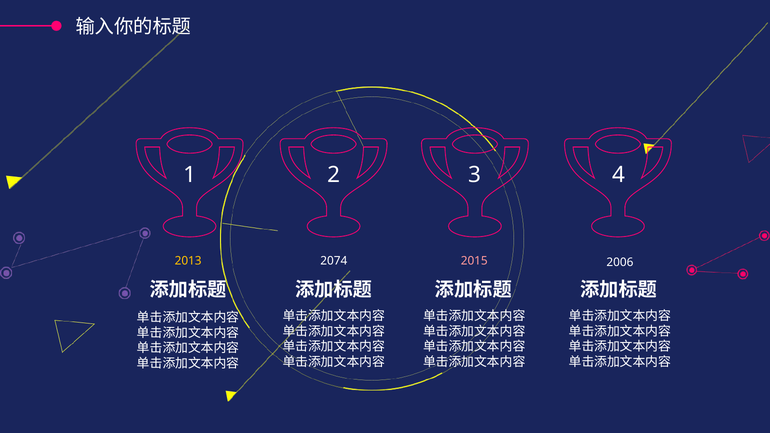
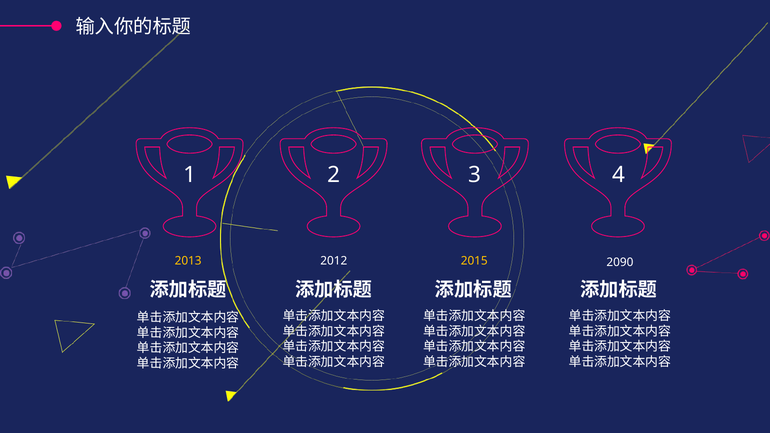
2074: 2074 -> 2012
2015 colour: pink -> yellow
2006: 2006 -> 2090
